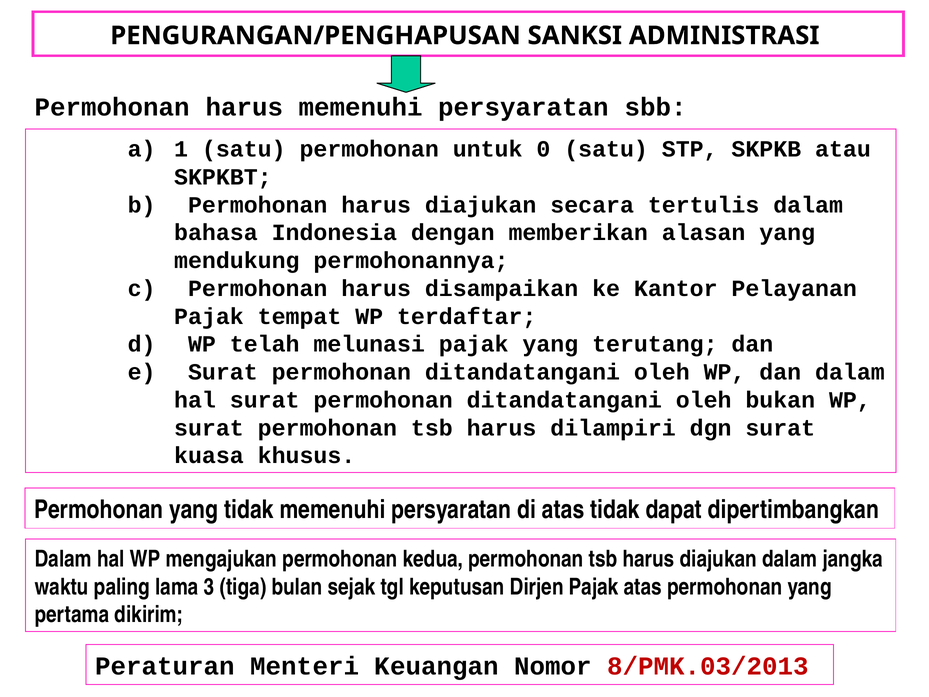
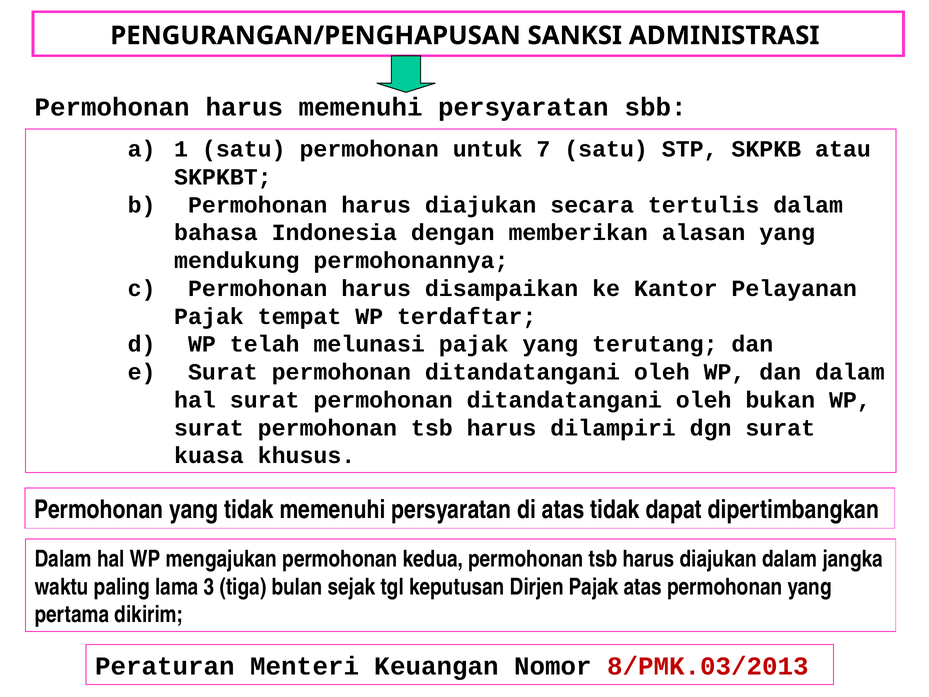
0: 0 -> 7
